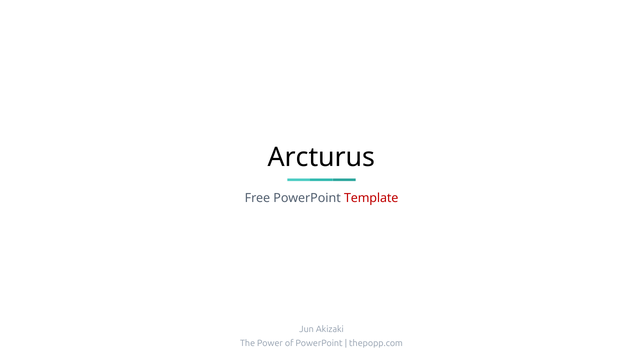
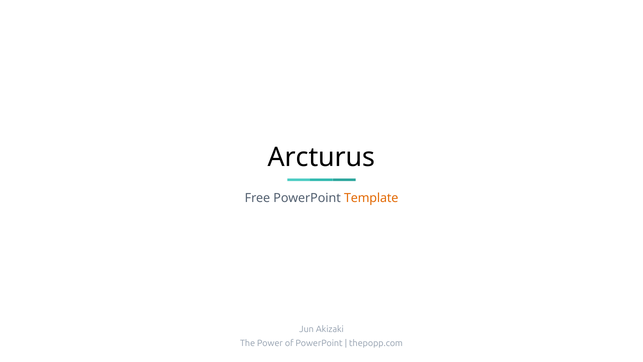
Template colour: red -> orange
